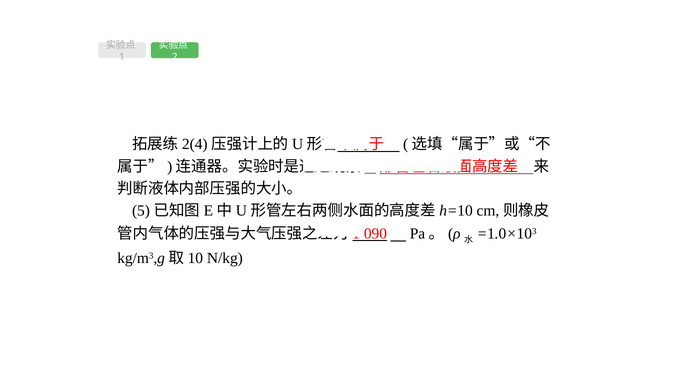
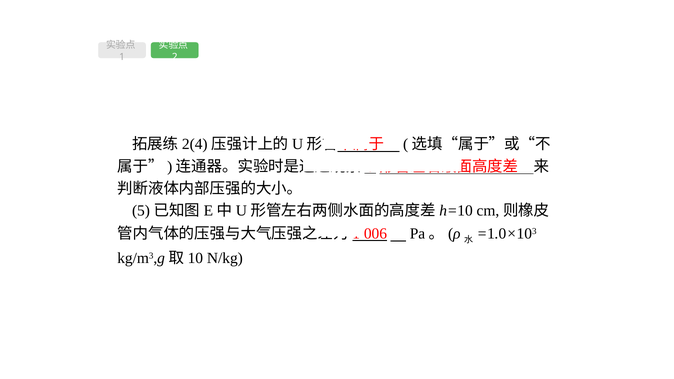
090: 090 -> 006
